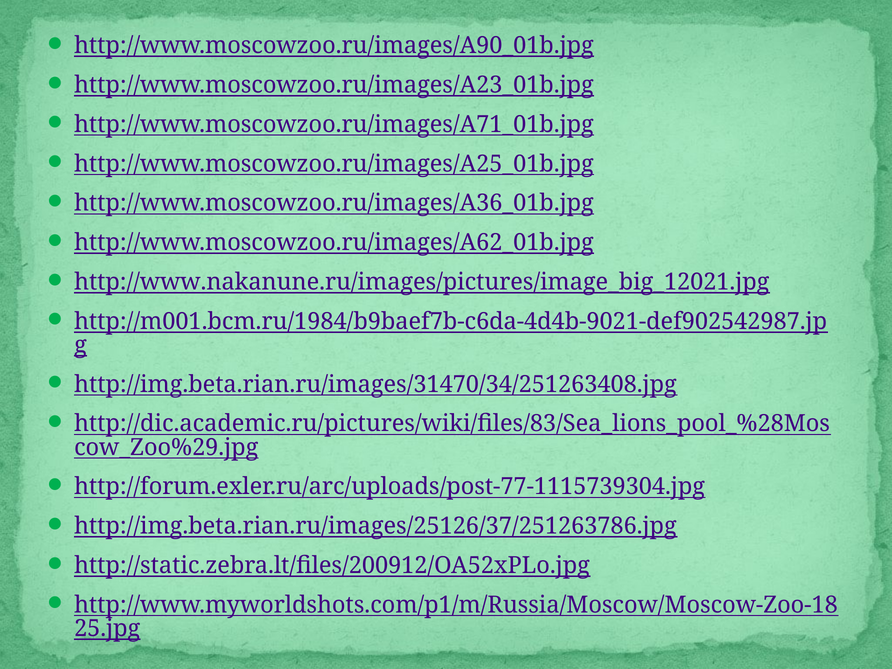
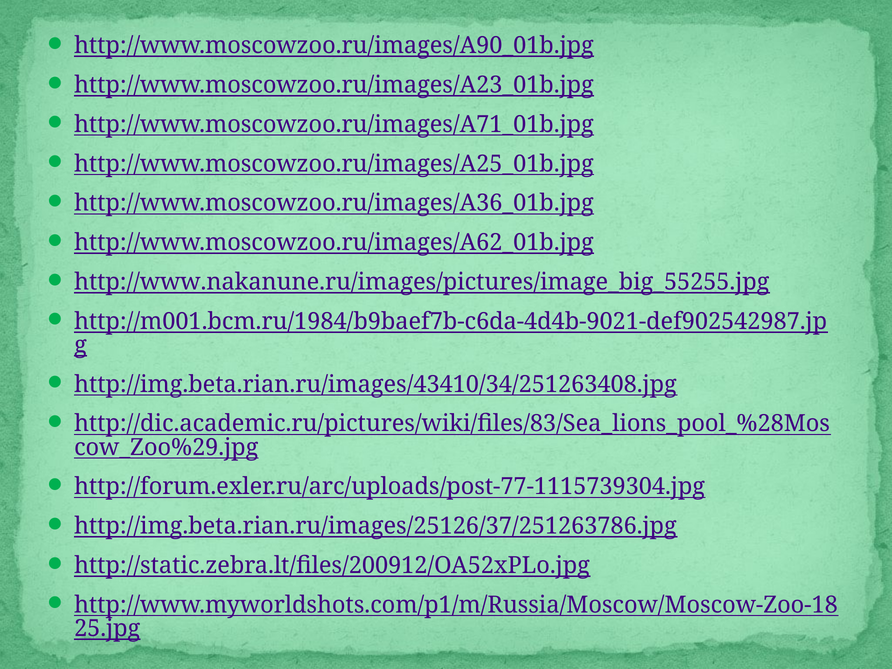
http://www.nakanune.ru/images/pictures/image_big_12021.jpg: http://www.nakanune.ru/images/pictures/image_big_12021.jpg -> http://www.nakanune.ru/images/pictures/image_big_55255.jpg
http://img.beta.rian.ru/images/31470/34/251263408.jpg: http://img.beta.rian.ru/images/31470/34/251263408.jpg -> http://img.beta.rian.ru/images/43410/34/251263408.jpg
